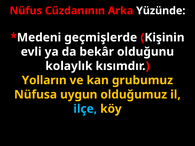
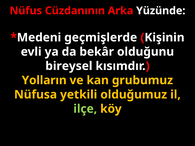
kolaylık: kolaylık -> bireysel
uygun: uygun -> yetkili
ilçe colour: light blue -> light green
